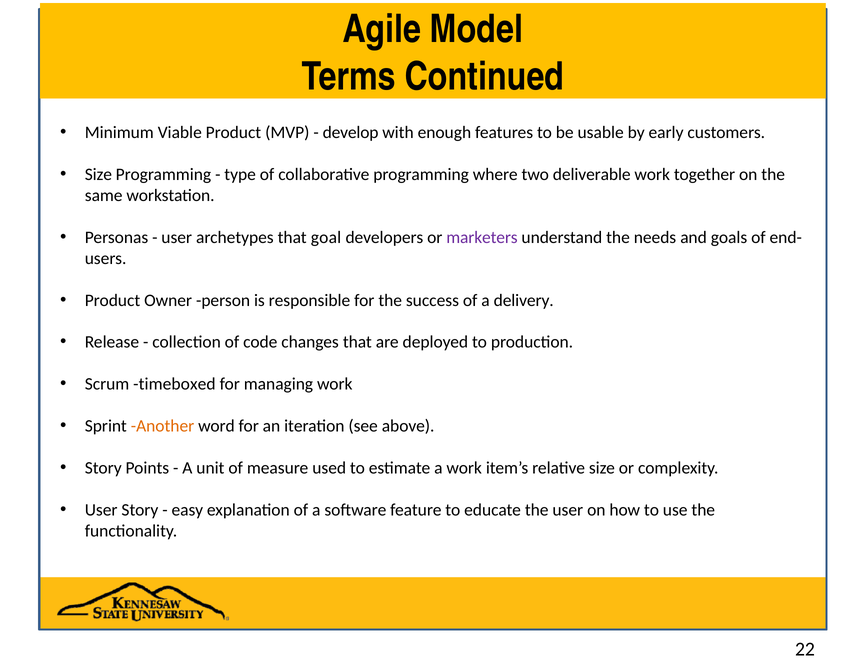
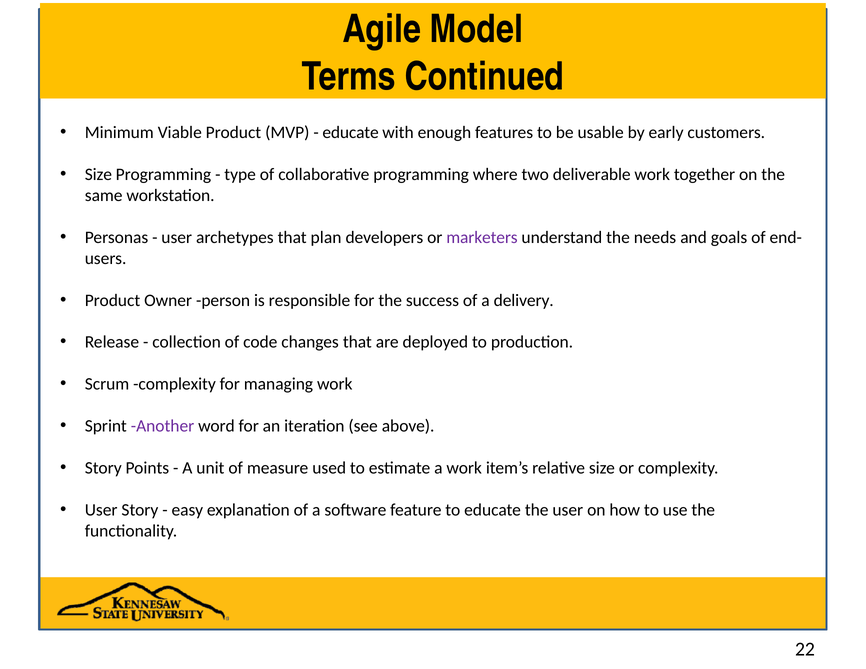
develop at (351, 132): develop -> educate
goal: goal -> plan
Scrum timeboxed: timeboxed -> complexity
Another colour: orange -> purple
